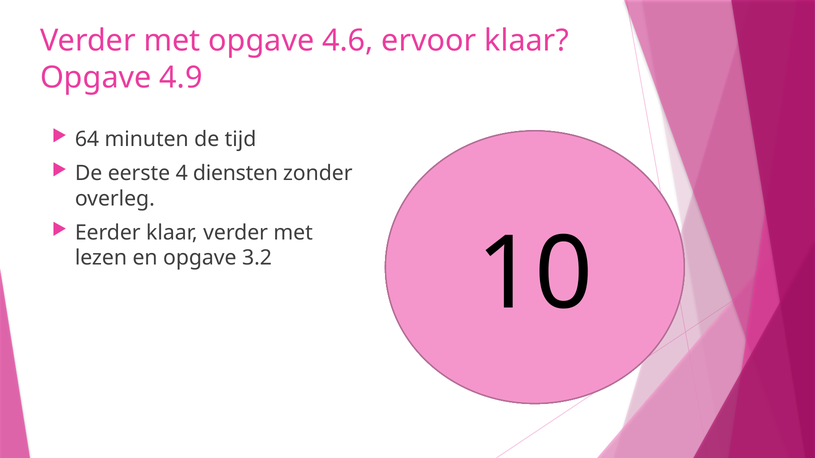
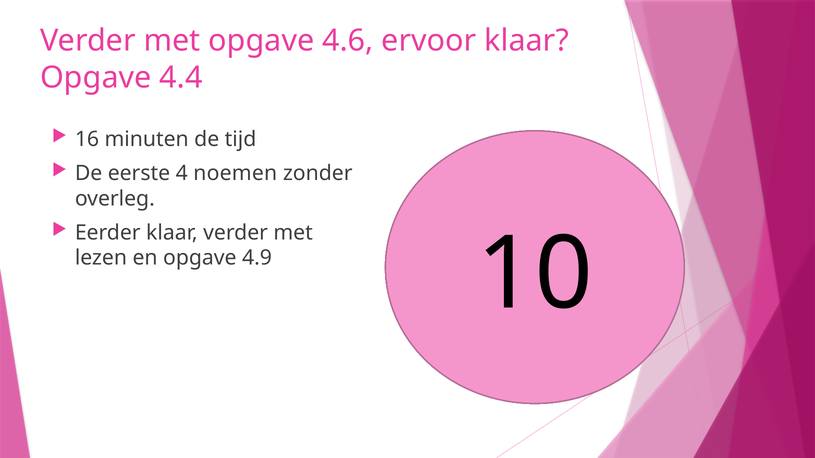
4.9: 4.9 -> 4.4
64: 64 -> 16
diensten: diensten -> noemen
3.2: 3.2 -> 4.9
